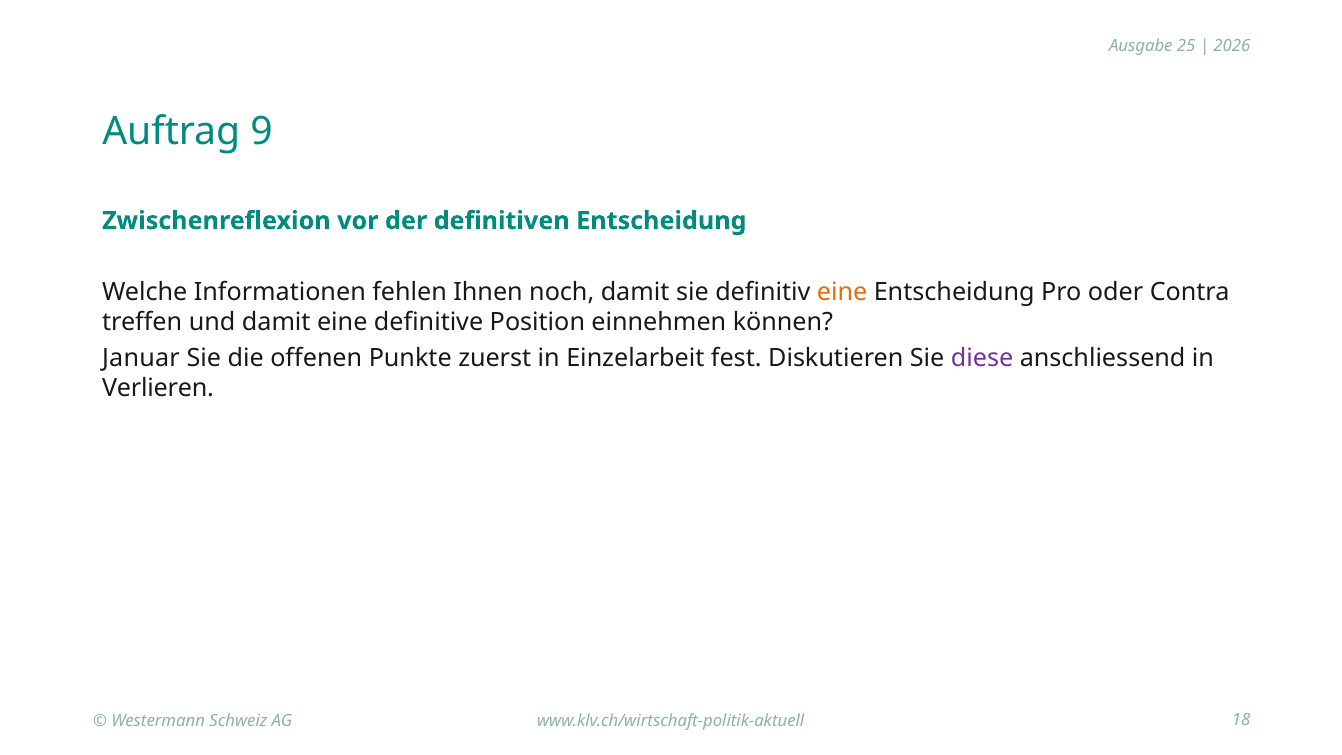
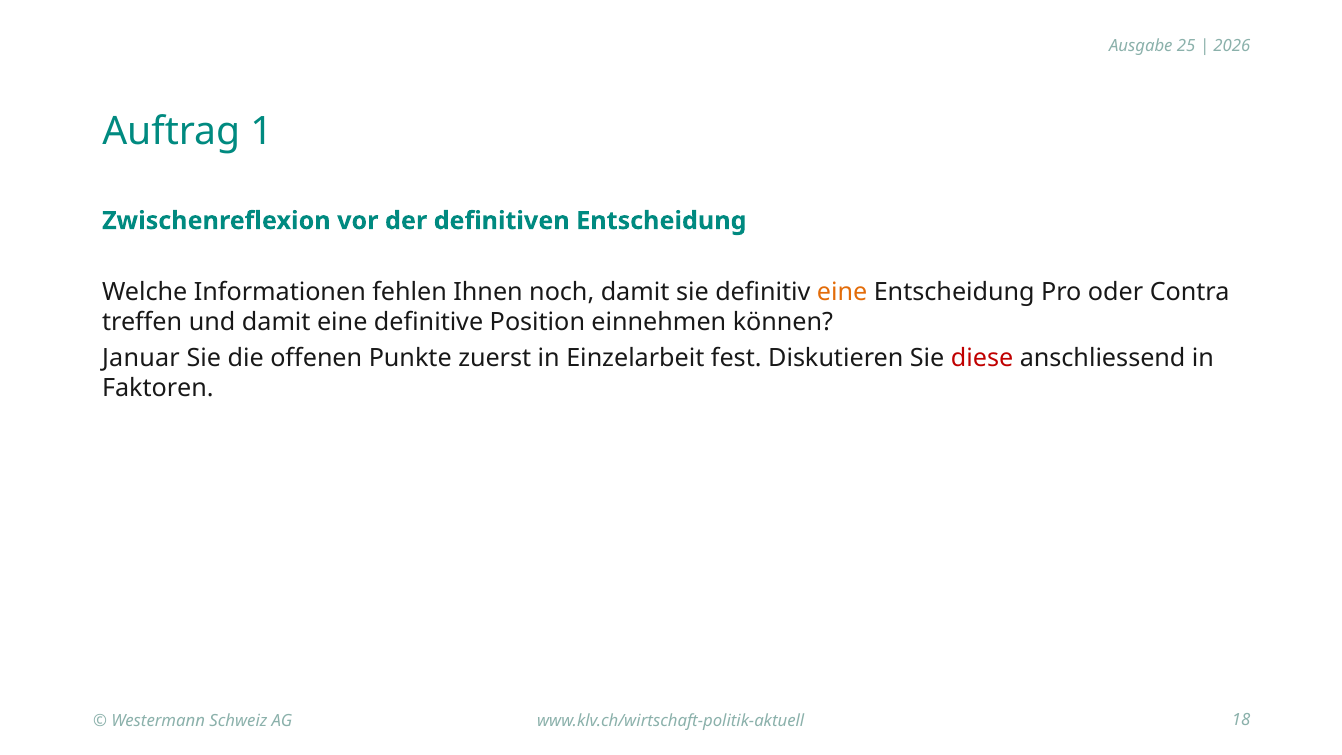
9: 9 -> 1
diese colour: purple -> red
Verlieren: Verlieren -> Faktoren
